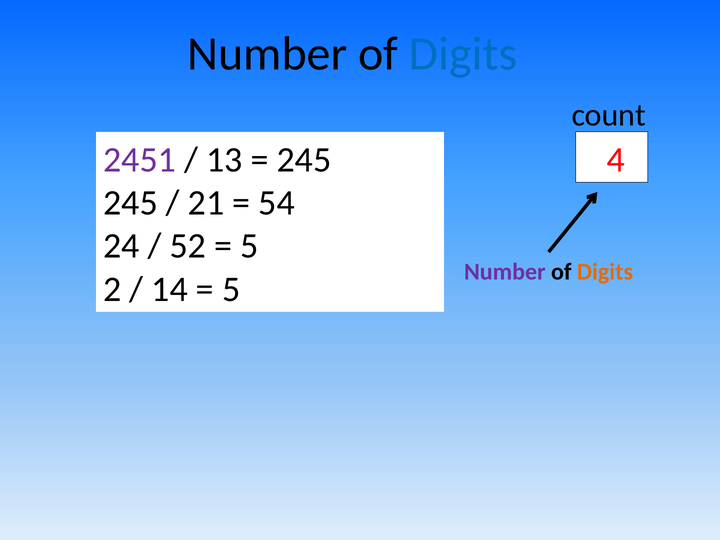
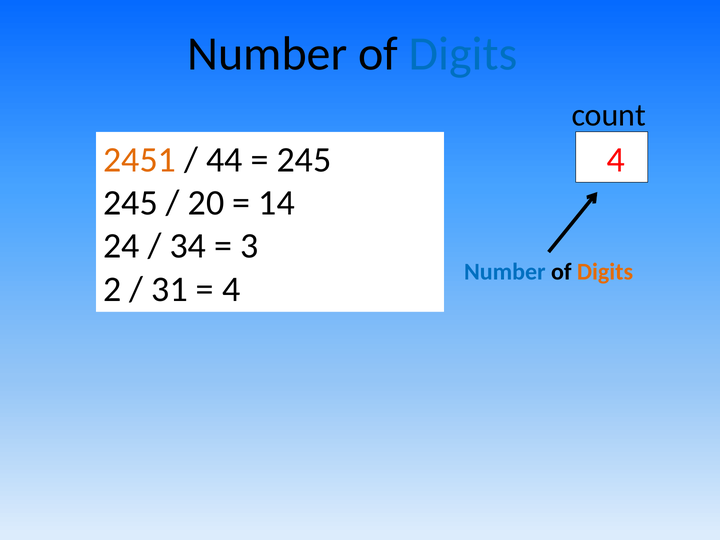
2451 colour: purple -> orange
13: 13 -> 44
21: 21 -> 20
54: 54 -> 14
52: 52 -> 34
5 at (249, 246): 5 -> 3
Number at (505, 272) colour: purple -> blue
14: 14 -> 31
5 at (231, 289): 5 -> 4
